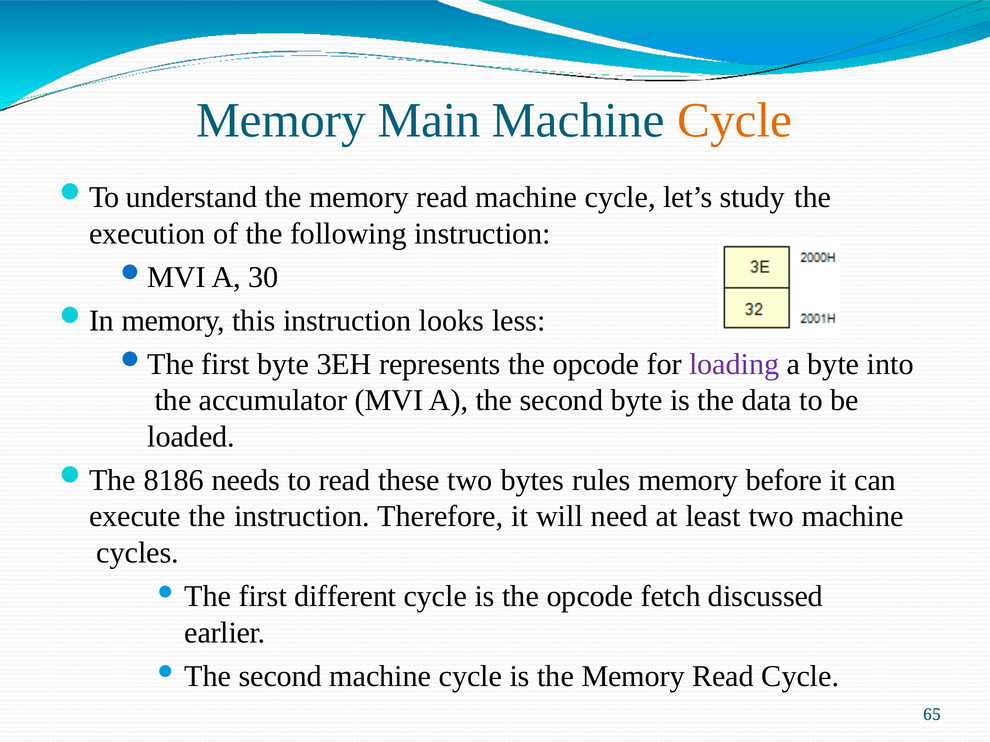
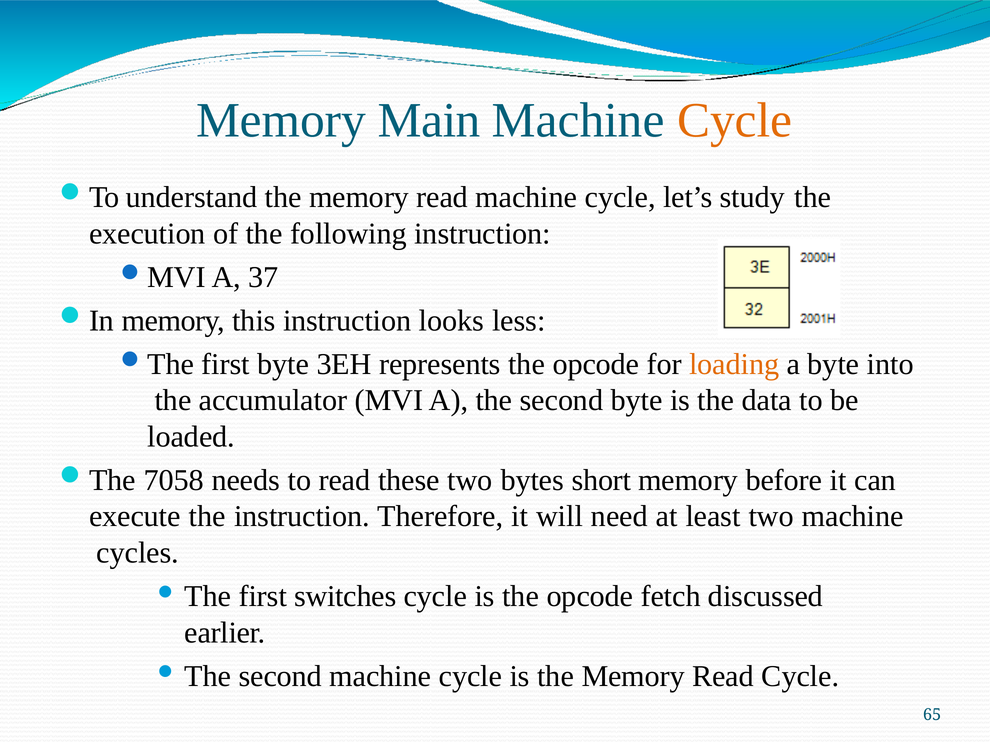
30: 30 -> 37
loading colour: purple -> orange
8186: 8186 -> 7058
rules: rules -> short
different: different -> switches
